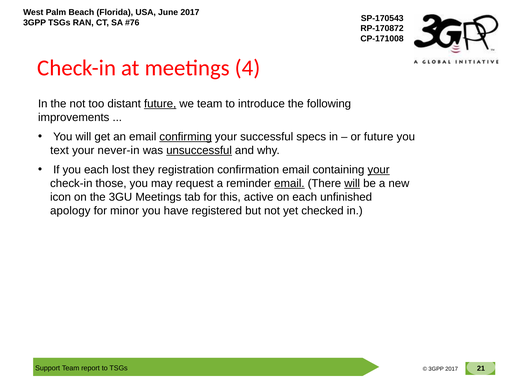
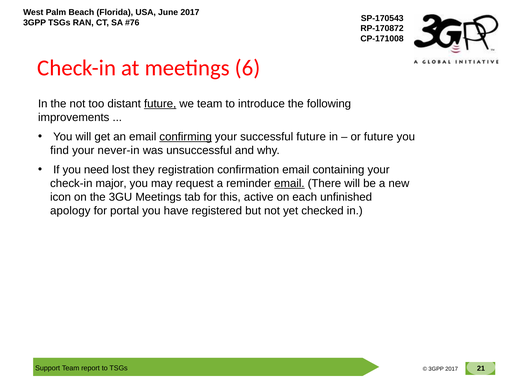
4: 4 -> 6
successful specs: specs -> future
text: text -> find
unsuccessful underline: present -> none
you each: each -> need
your at (379, 170) underline: present -> none
those: those -> major
will at (352, 183) underline: present -> none
minor: minor -> portal
